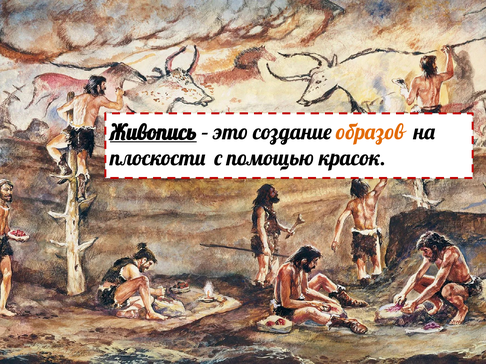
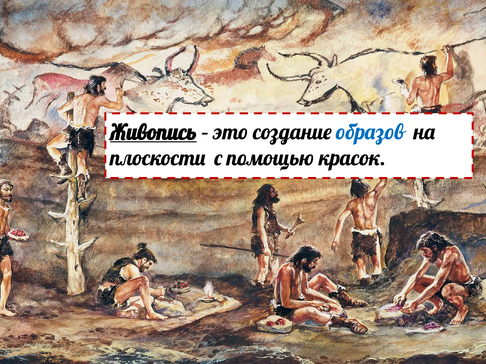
образов colour: orange -> blue
